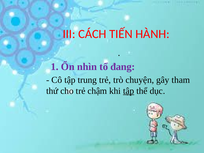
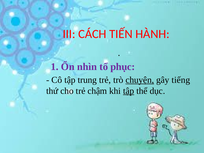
đang: đang -> phục
chuyện underline: none -> present
tham: tham -> tiếng
